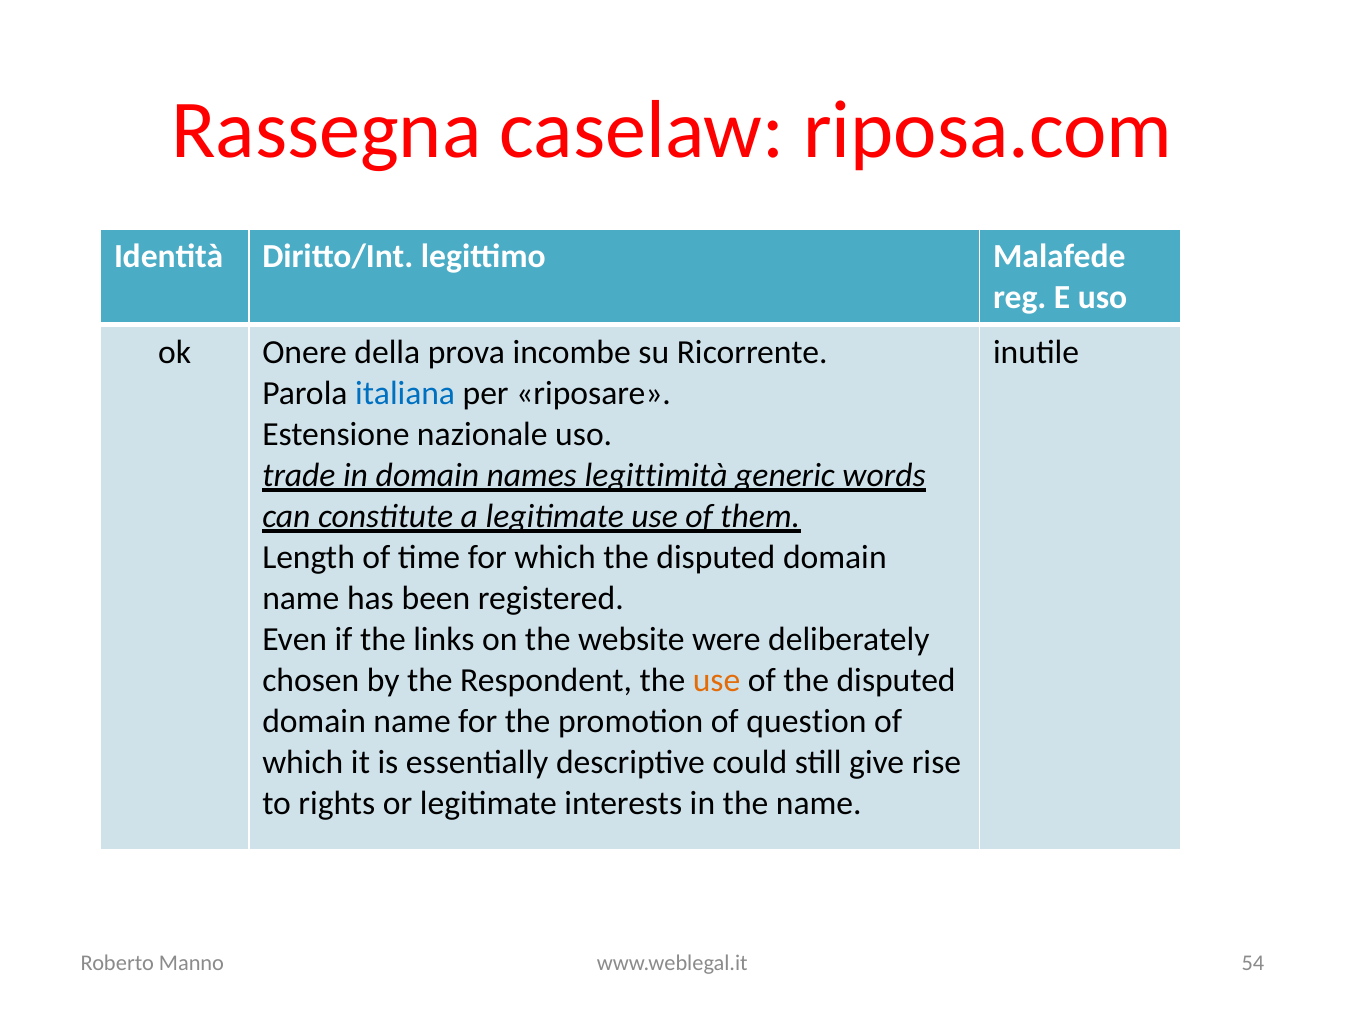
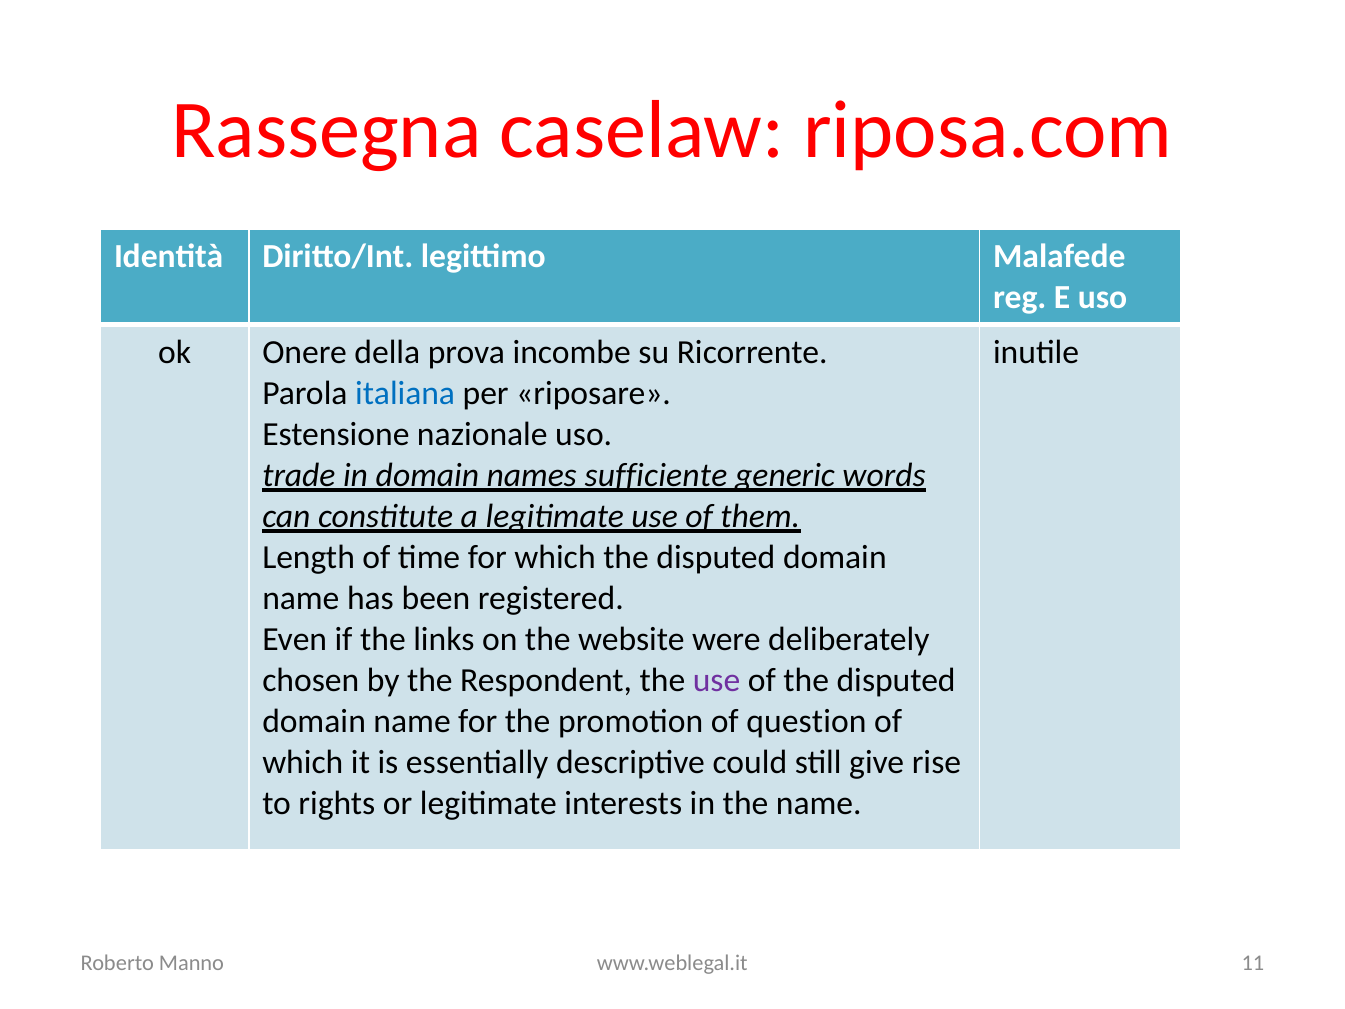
legittimità: legittimità -> sufficiente
use at (717, 681) colour: orange -> purple
54: 54 -> 11
